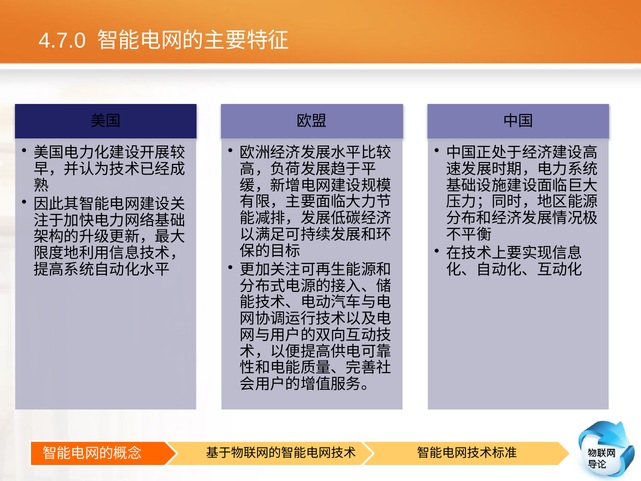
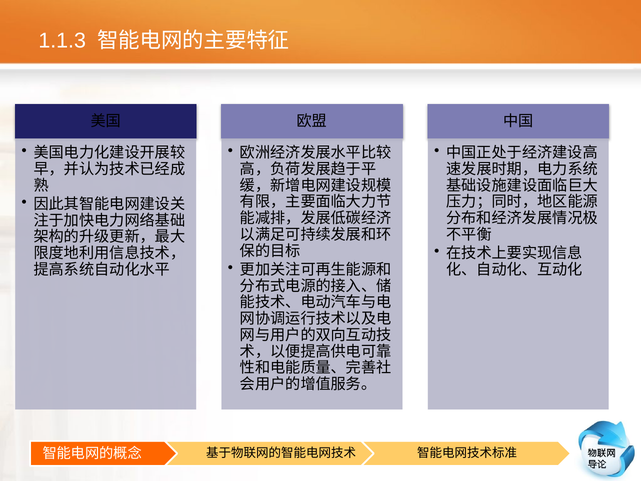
4.7.0: 4.7.0 -> 1.1.3
